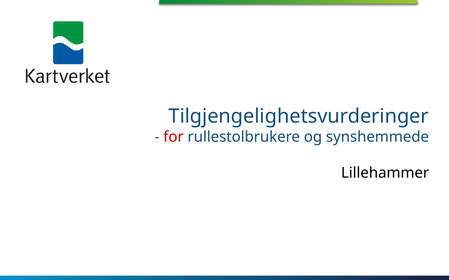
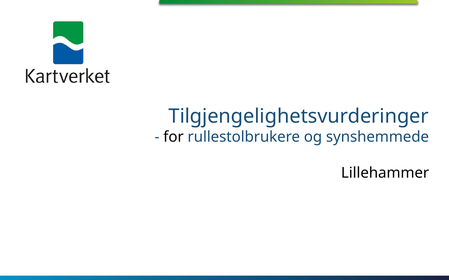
for colour: red -> black
